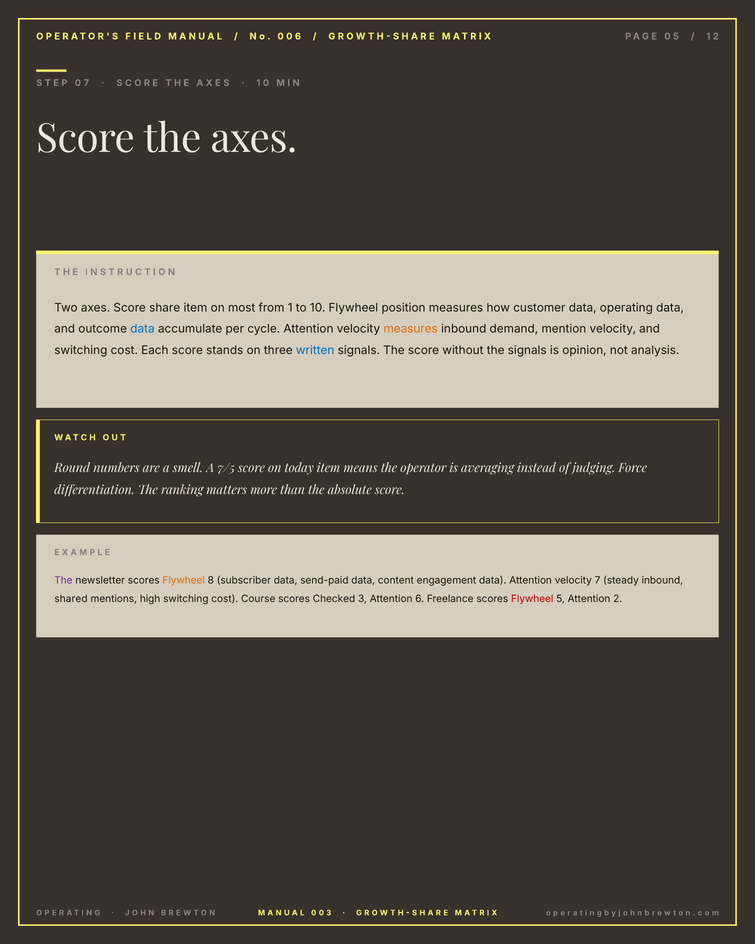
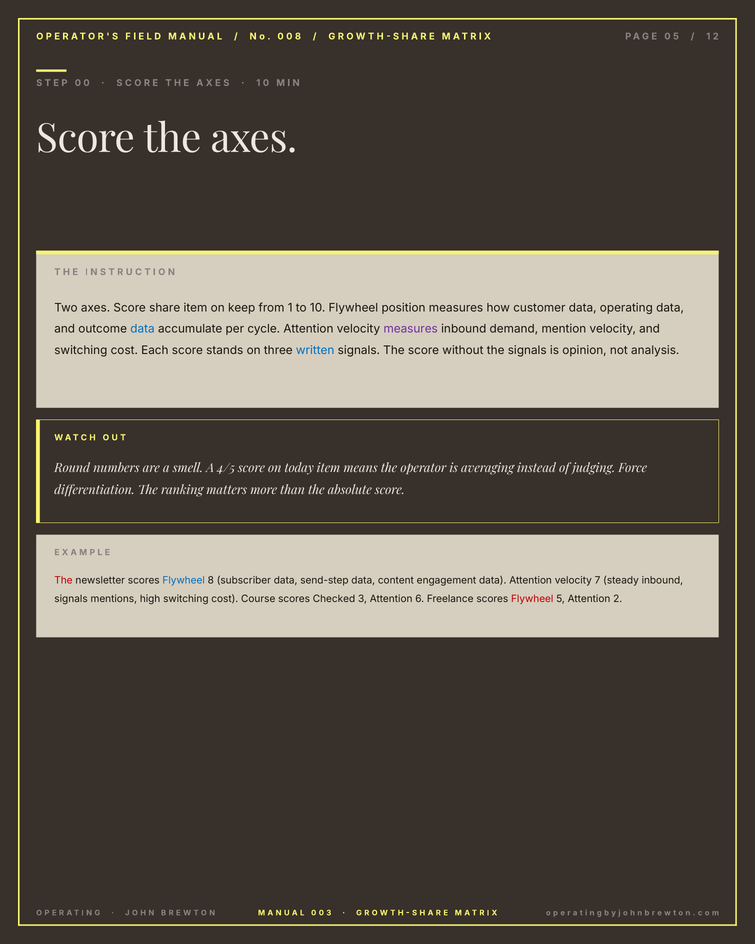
6 at (298, 36): 6 -> 8
7 at (86, 83): 7 -> 0
most: most -> keep
measures at (411, 329) colour: orange -> purple
7/5: 7/5 -> 4/5
The at (63, 581) colour: purple -> red
Flywheel at (184, 581) colour: orange -> blue
send-paid: send-paid -> send-step
shared at (71, 599): shared -> signals
